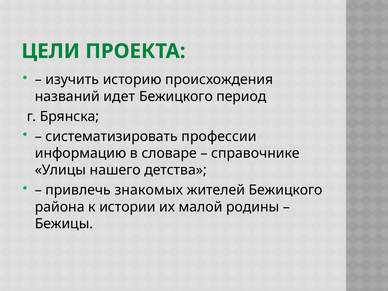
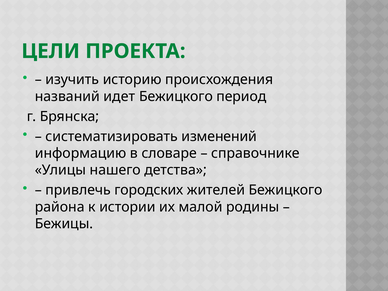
профессии: профессии -> изменений
знакомых: знакомых -> городских
